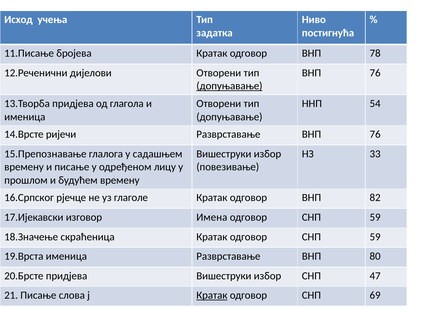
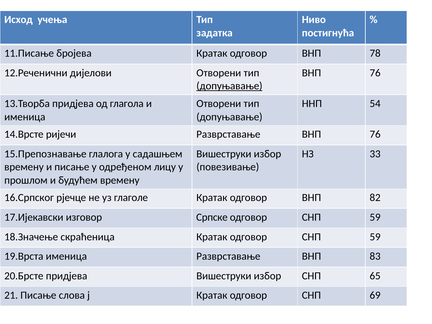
Имена: Имена -> Српске
80: 80 -> 83
47: 47 -> 65
Кратак at (212, 295) underline: present -> none
